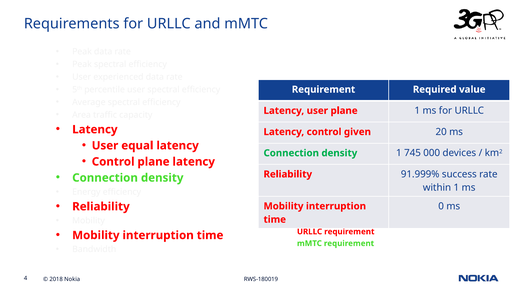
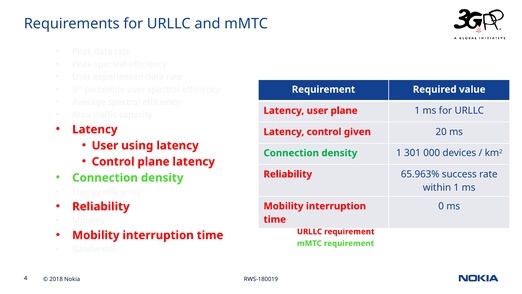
equal: equal -> using
745: 745 -> 301
91.999%: 91.999% -> 65.963%
